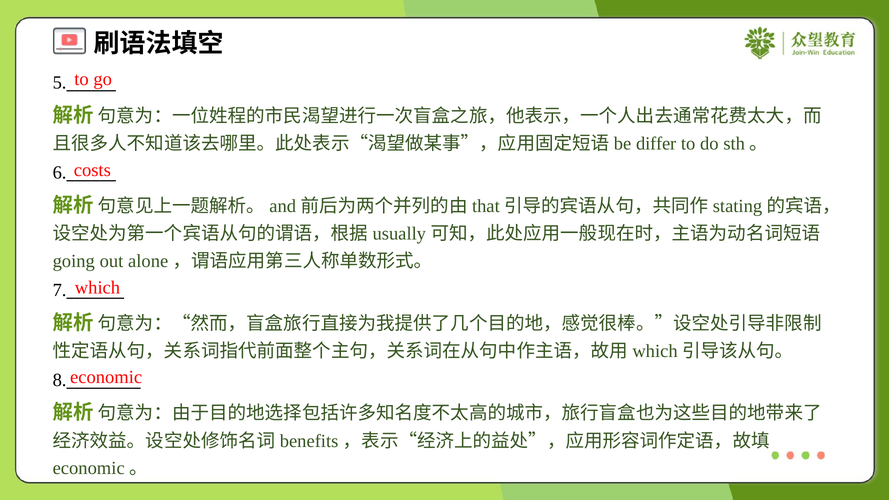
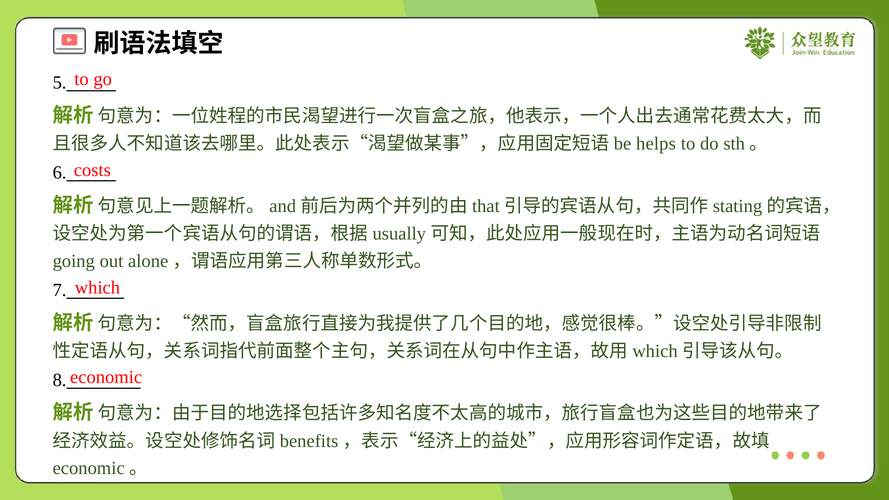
differ: differ -> helps
